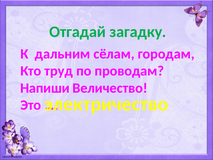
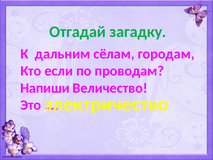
труд: труд -> если
